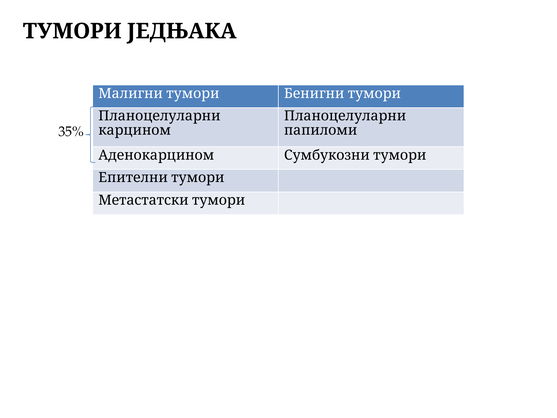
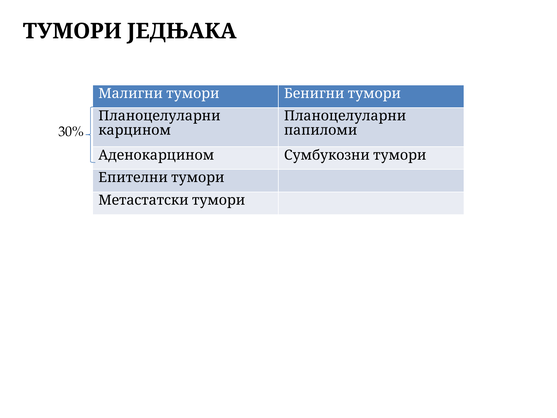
35%: 35% -> 30%
